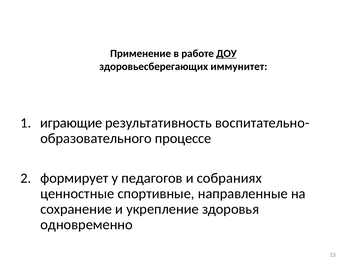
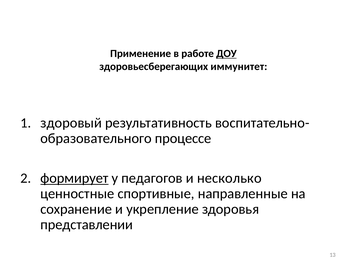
играющие: играющие -> здоровый
формирует underline: none -> present
собраниях: собраниях -> несколько
одновременно: одновременно -> представлении
